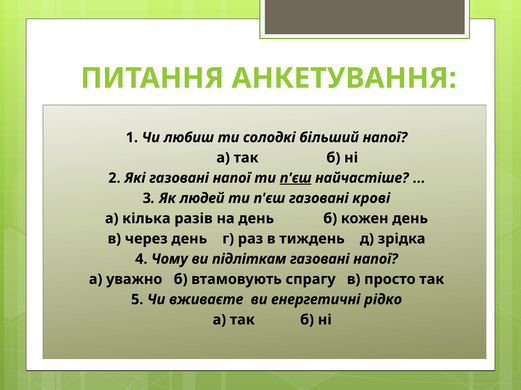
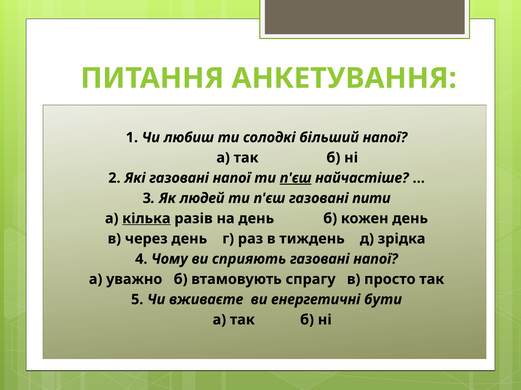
крові: крові -> пити
кілька underline: none -> present
підліткам: підліткам -> сприяють
рідко: рідко -> бути
